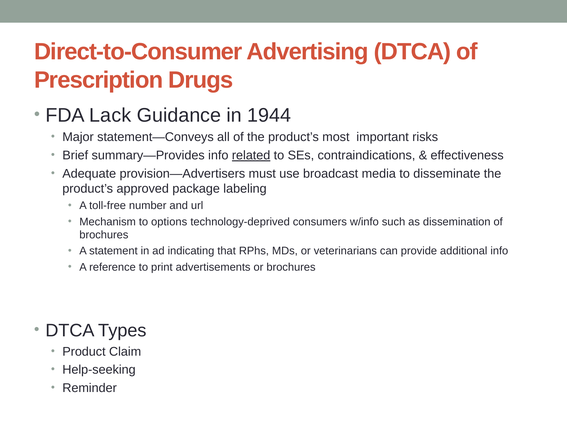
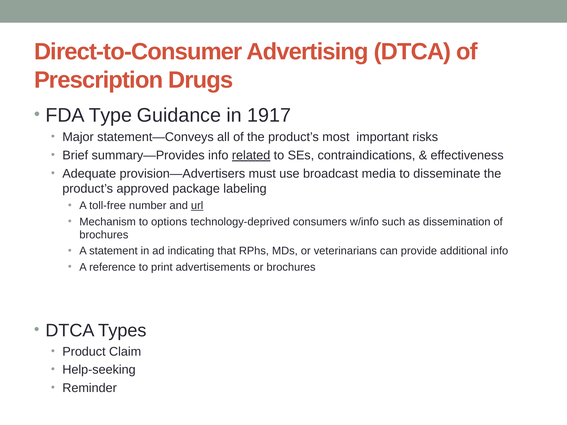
Lack: Lack -> Type
1944: 1944 -> 1917
url underline: none -> present
